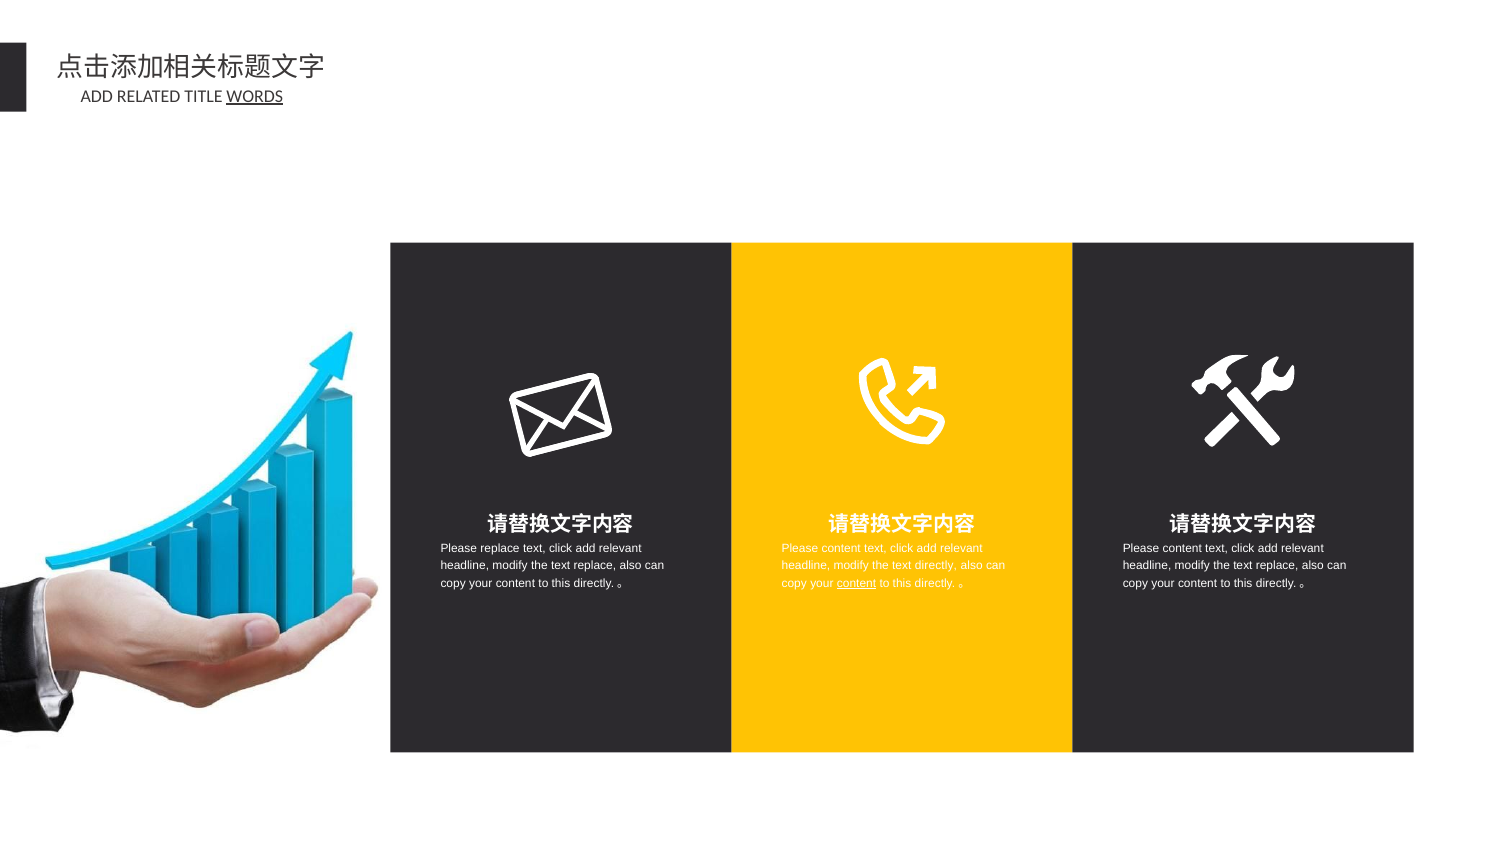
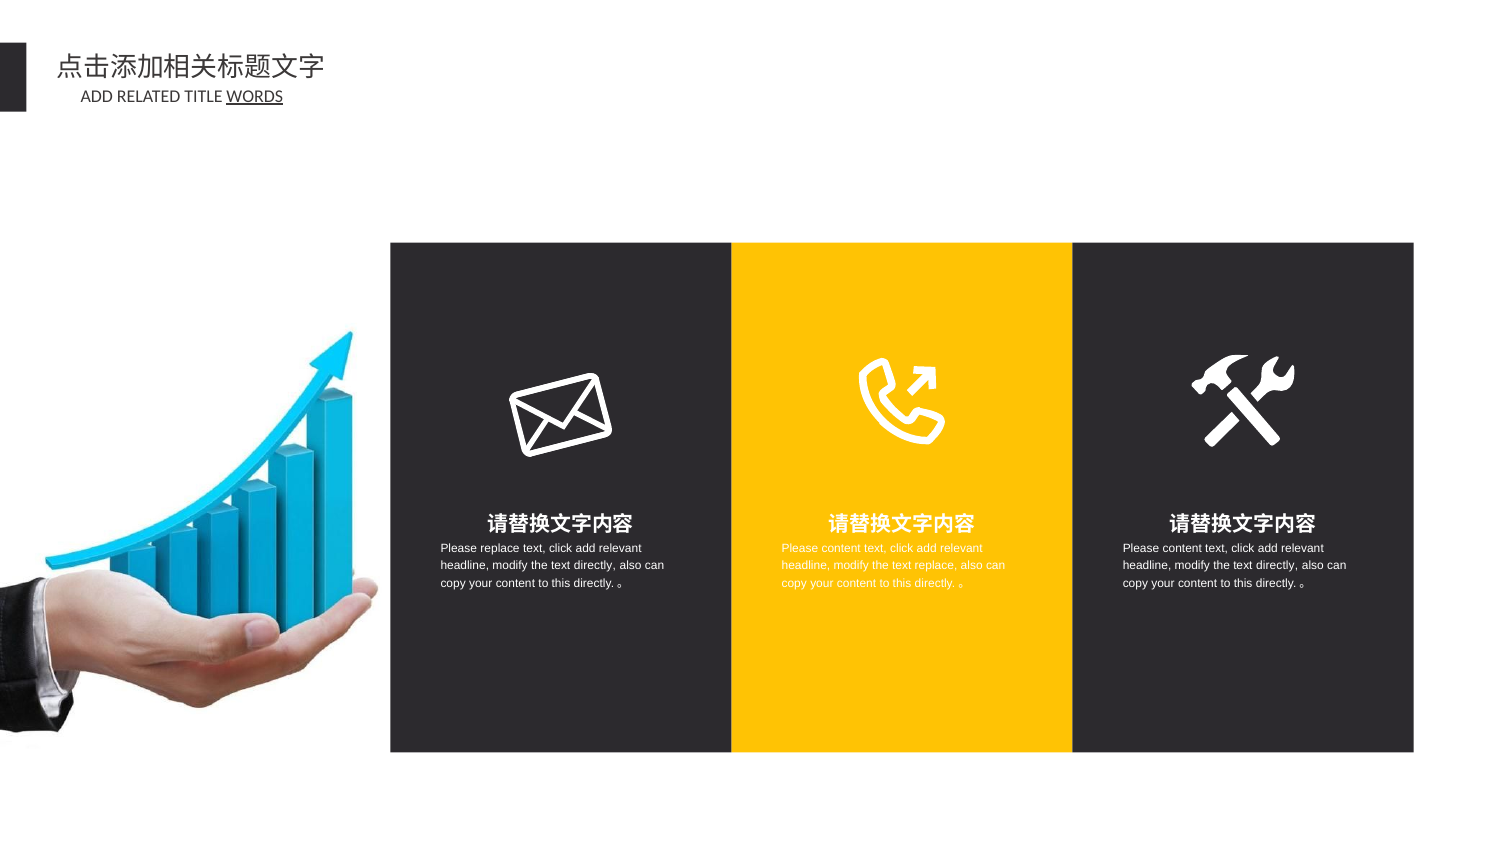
replace at (595, 566): replace -> directly
text directly: directly -> replace
replace at (1277, 566): replace -> directly
content at (857, 583) underline: present -> none
